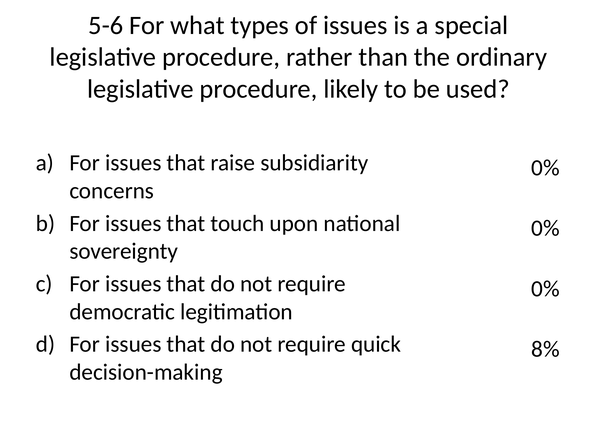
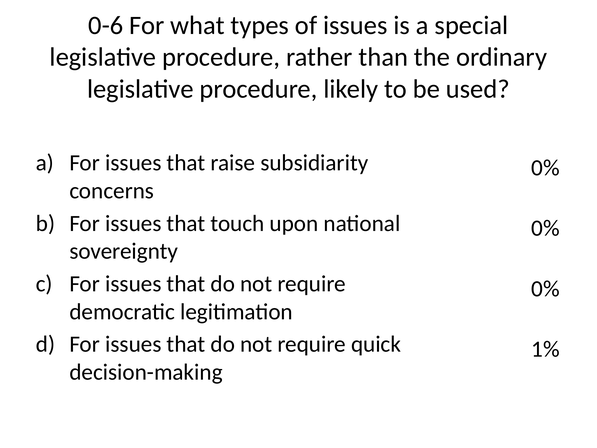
5-6: 5-6 -> 0-6
8%: 8% -> 1%
